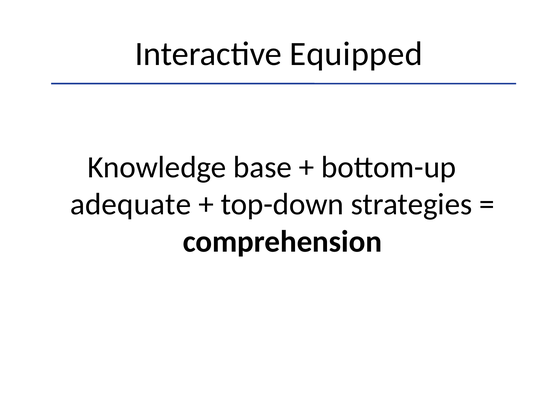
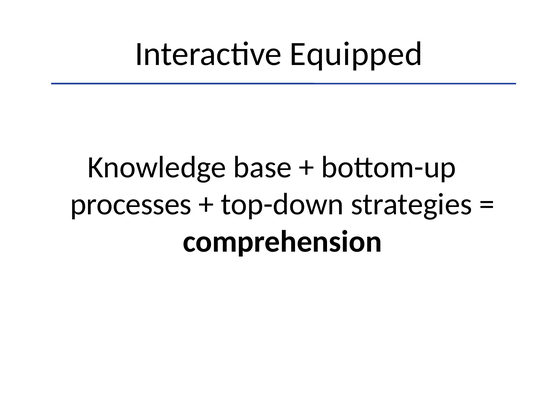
adequate: adequate -> processes
